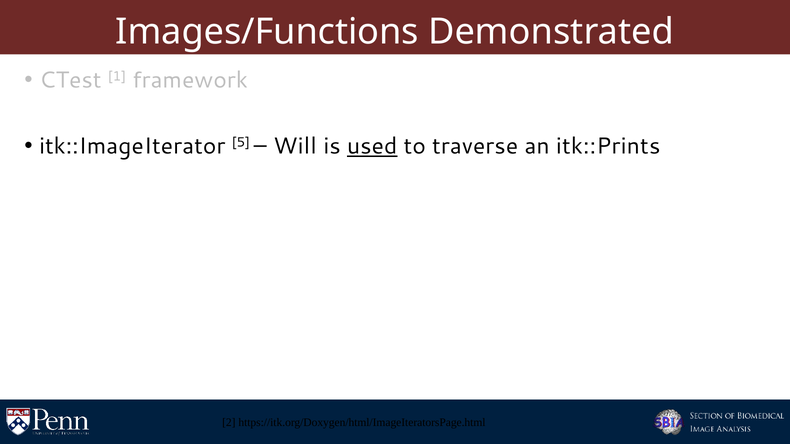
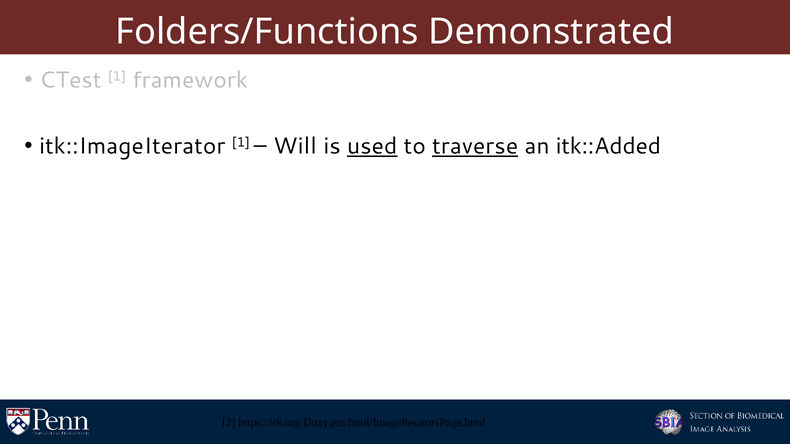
Images/Functions: Images/Functions -> Folders/Functions
itk::ImageIterator 5: 5 -> 1
traverse underline: none -> present
itk::Prints: itk::Prints -> itk::Added
